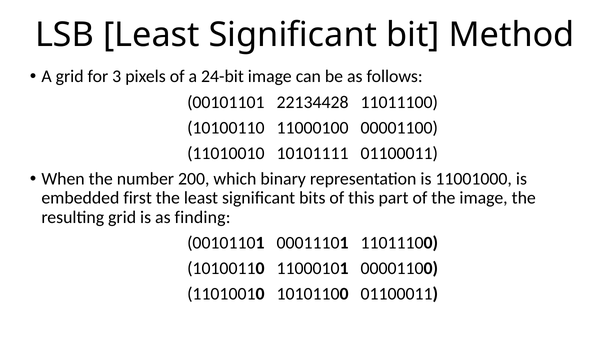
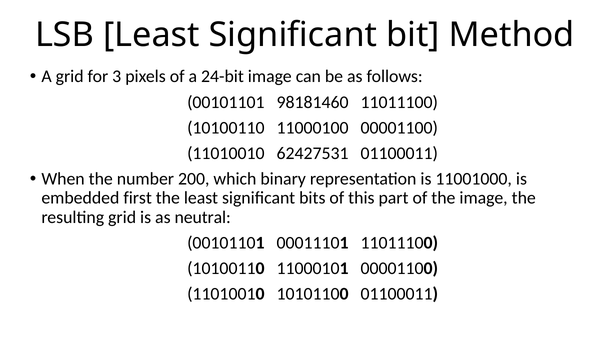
22134428: 22134428 -> 98181460
10101111: 10101111 -> 62427531
finding: finding -> neutral
